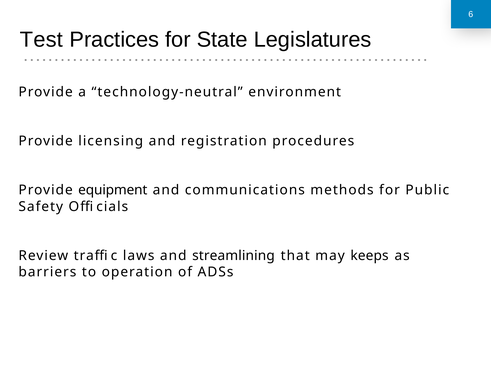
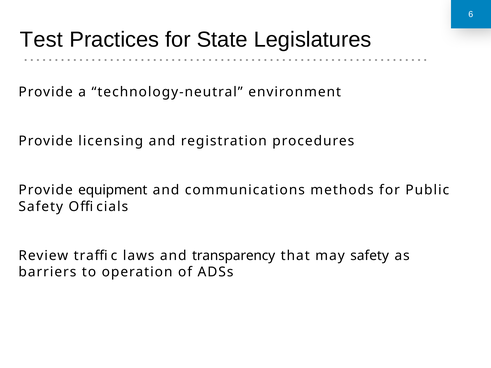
streamlining: streamlining -> transparency
may keeps: keeps -> safety
